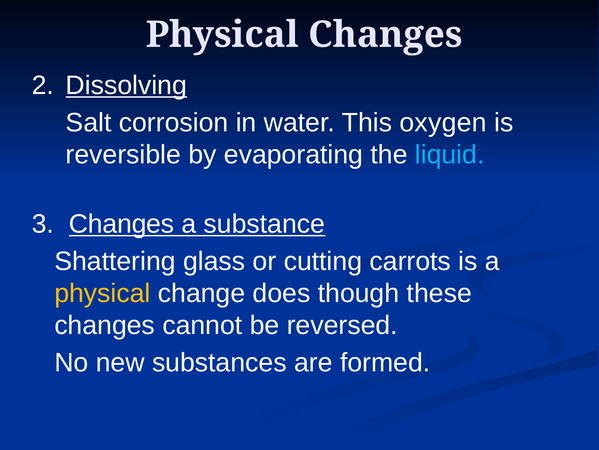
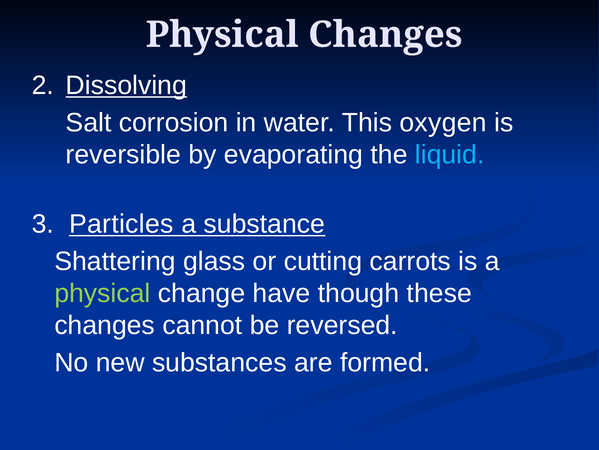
3 Changes: Changes -> Particles
physical at (102, 293) colour: yellow -> light green
does: does -> have
